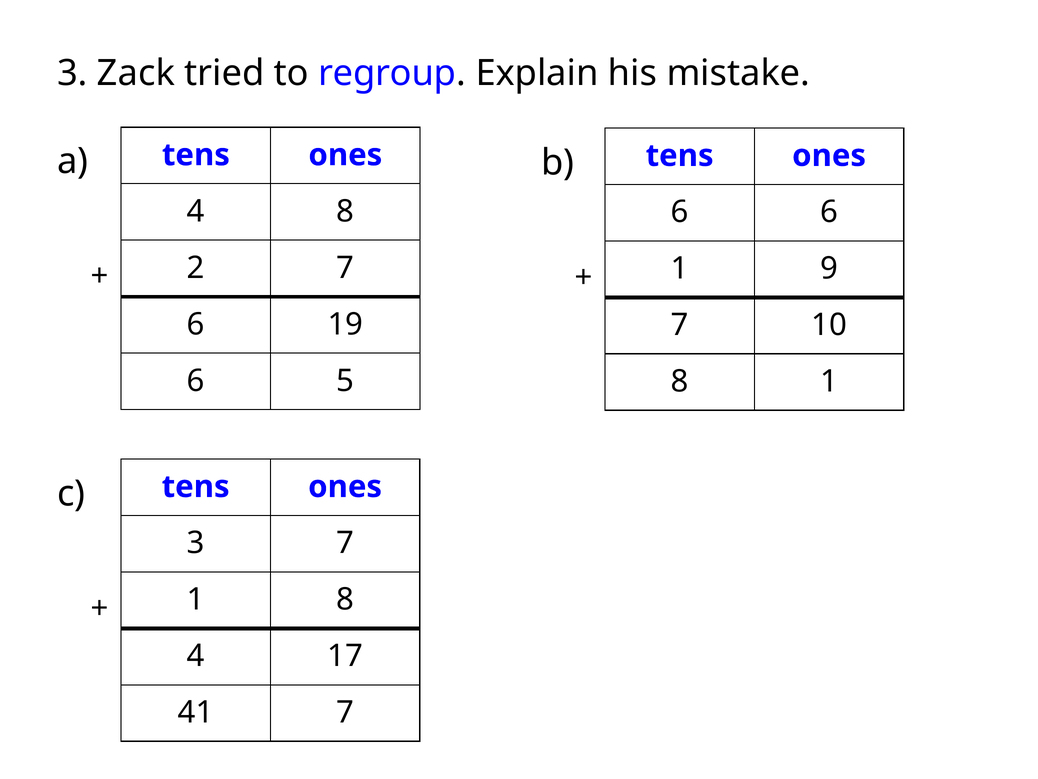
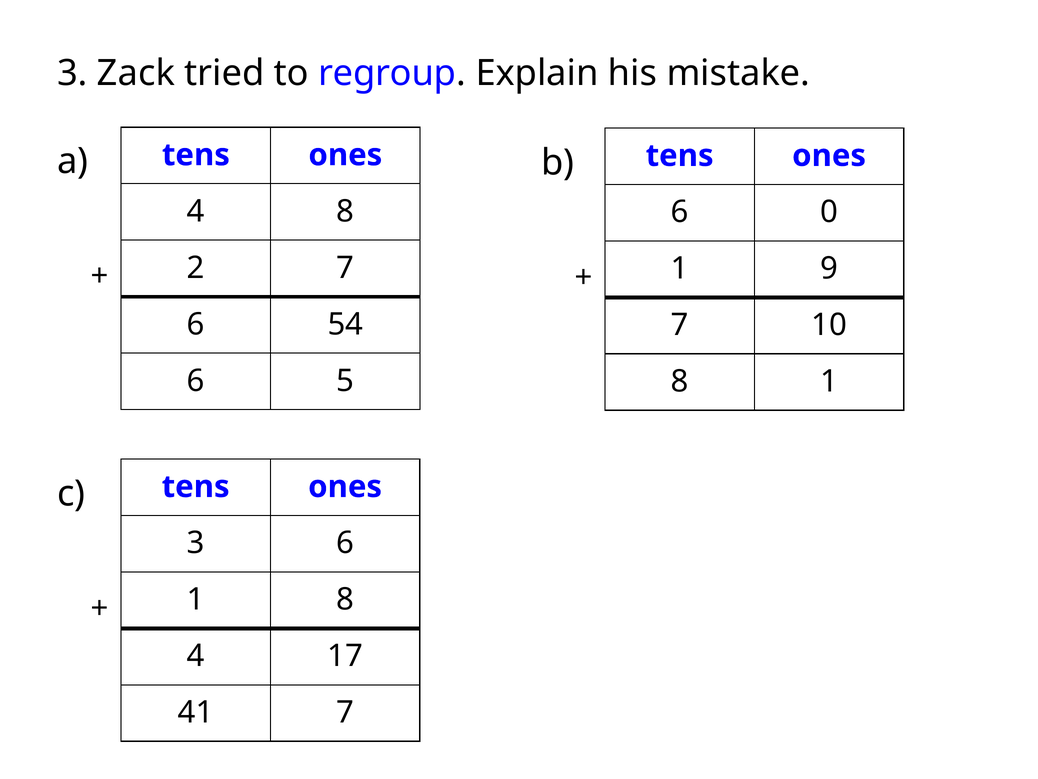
6 6: 6 -> 0
19: 19 -> 54
3 7: 7 -> 6
